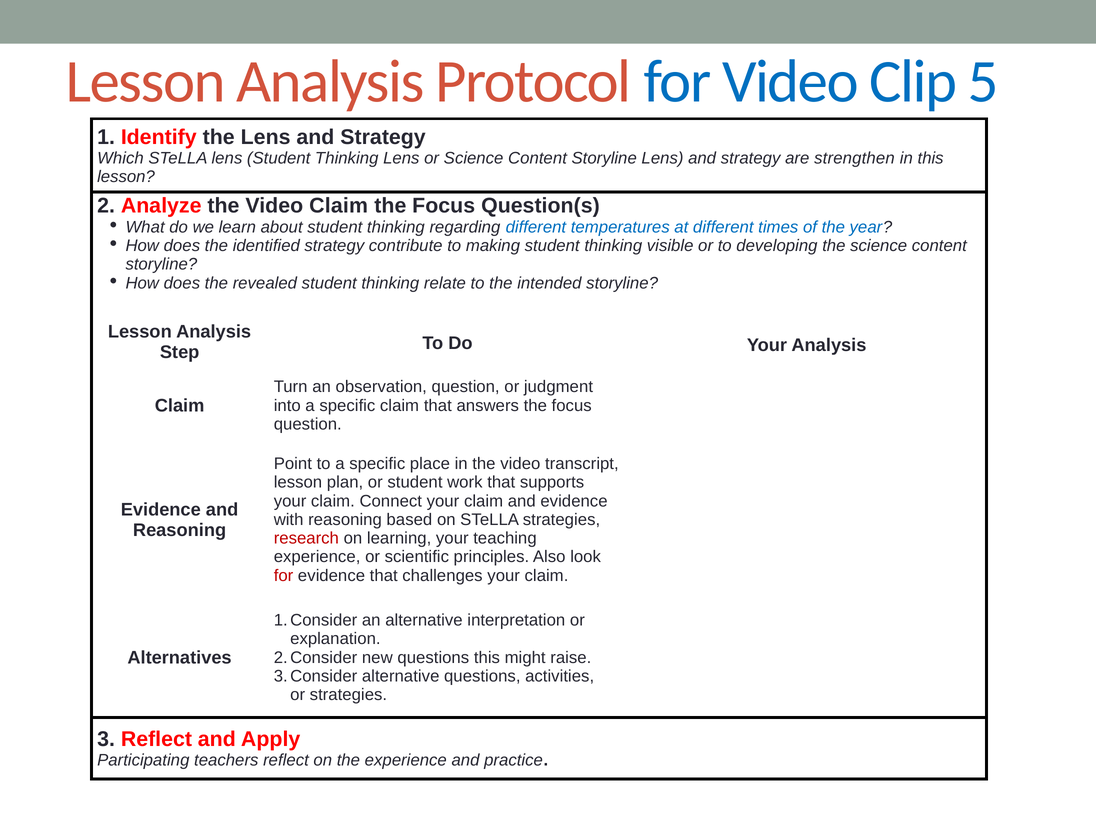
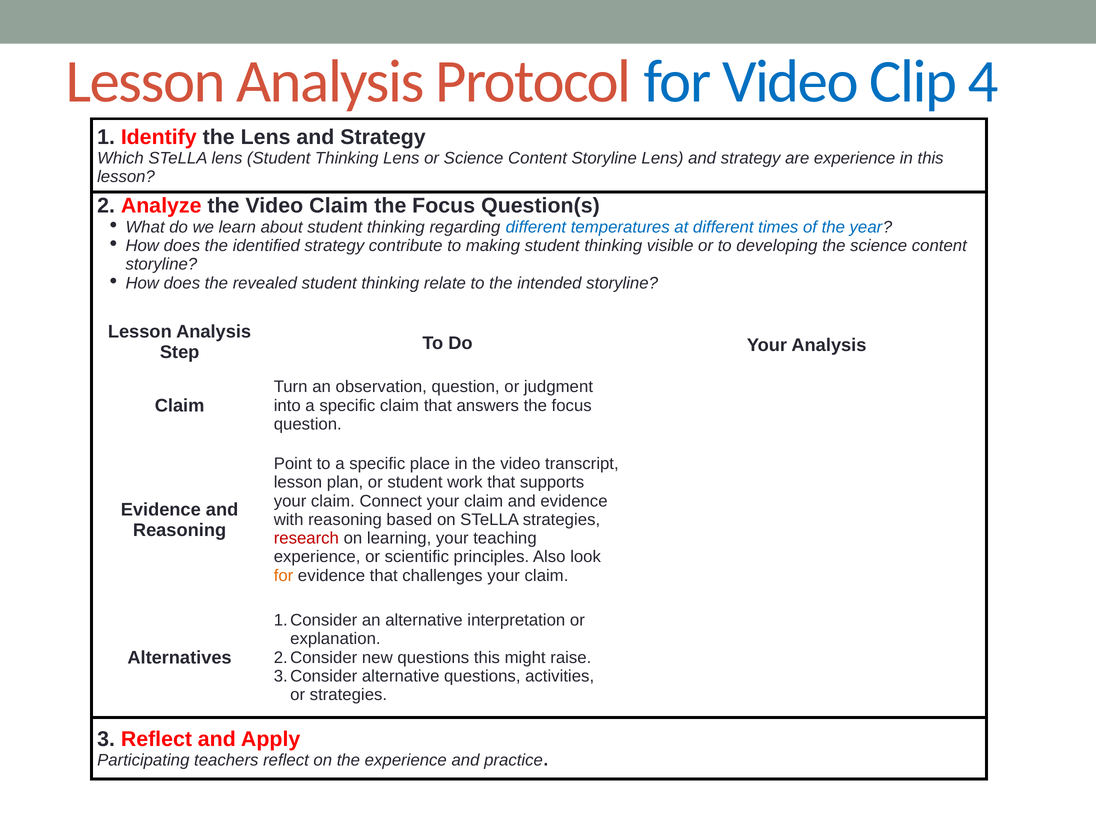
5: 5 -> 4
are strengthen: strengthen -> experience
for at (284, 576) colour: red -> orange
